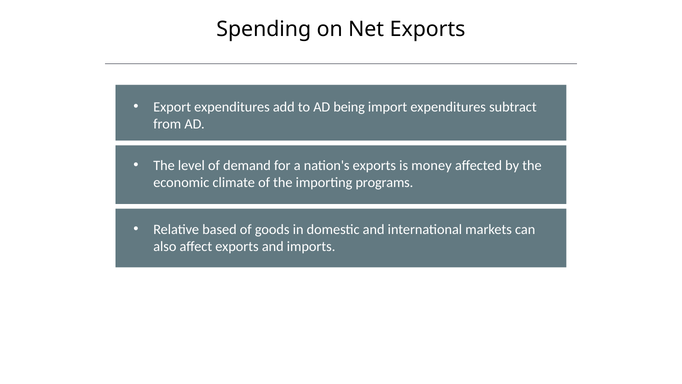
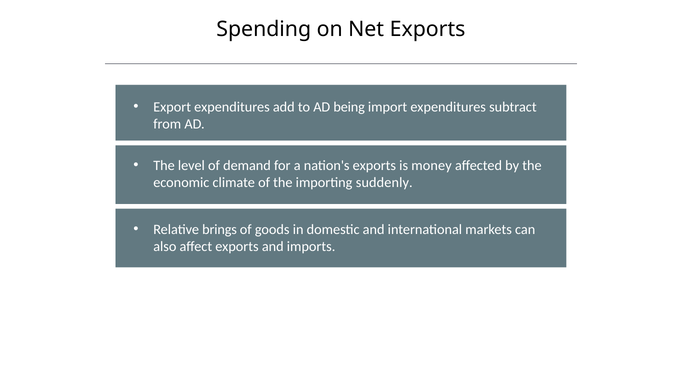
programs: programs -> suddenly
based: based -> brings
